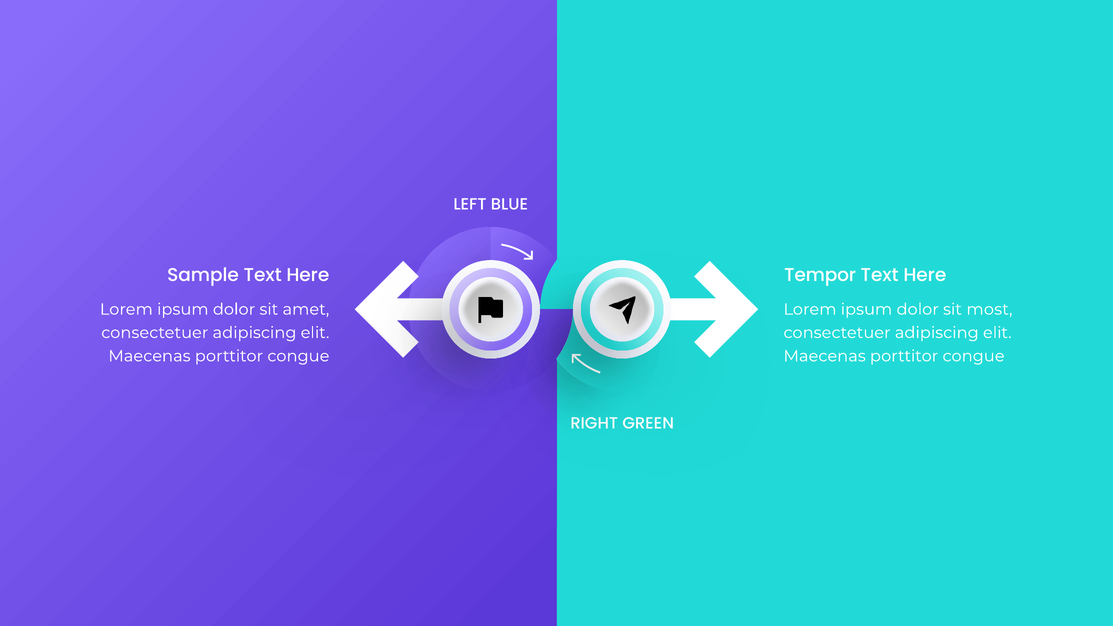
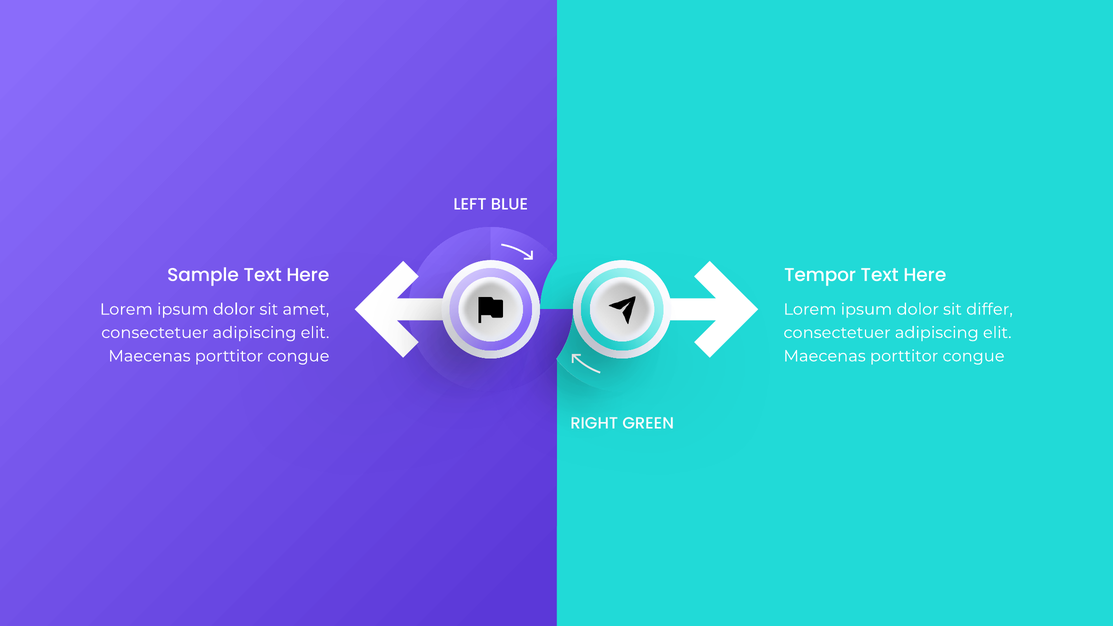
most: most -> differ
